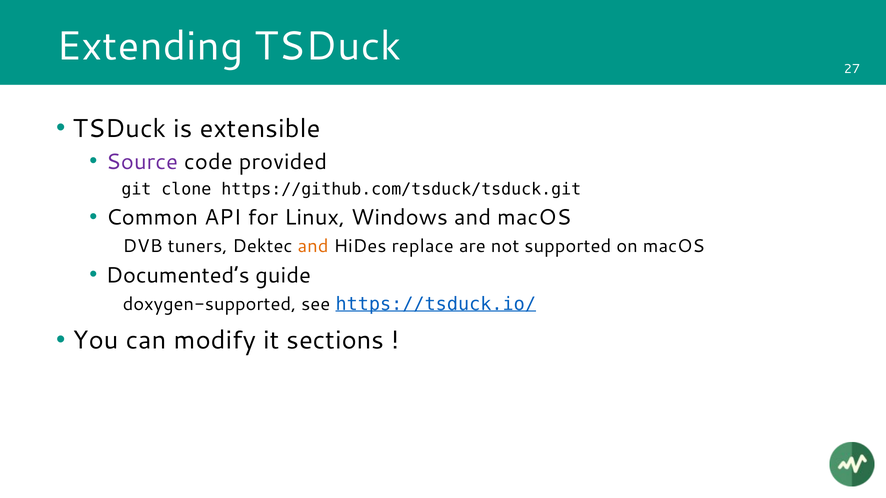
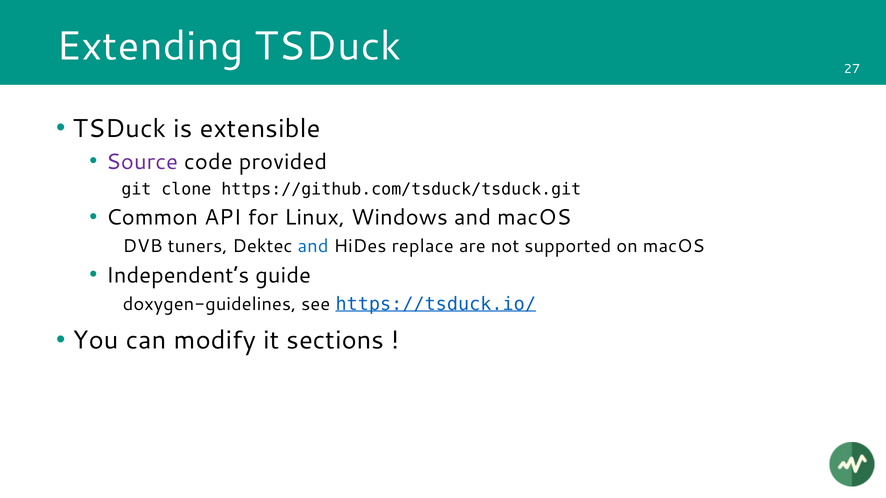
and at (313, 246) colour: orange -> blue
Documented’s: Documented’s -> Independent’s
doxygen-supported: doxygen-supported -> doxygen-guidelines
